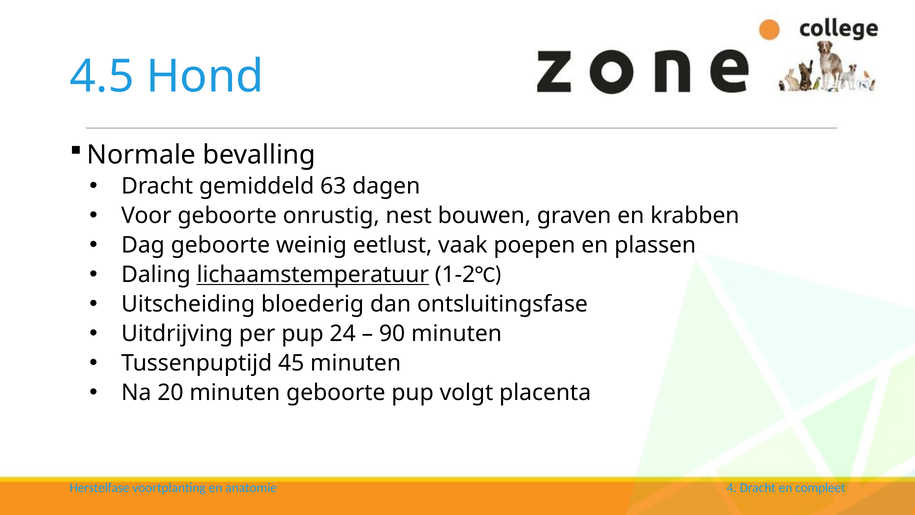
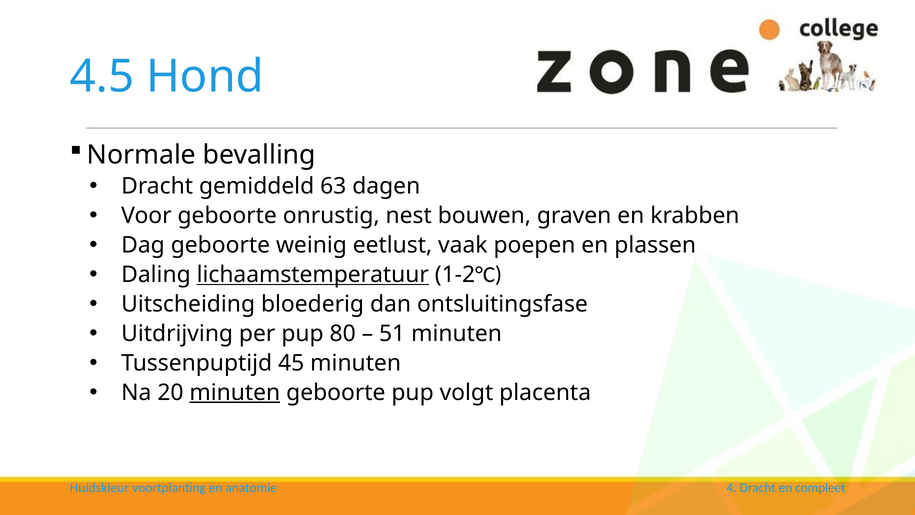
24: 24 -> 80
90: 90 -> 51
minuten at (235, 392) underline: none -> present
Herstelfase: Herstelfase -> Huidskleur
